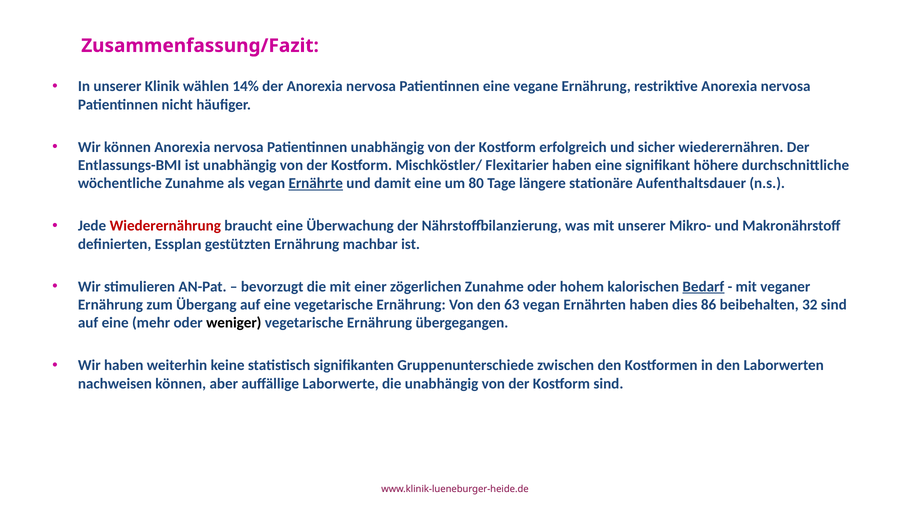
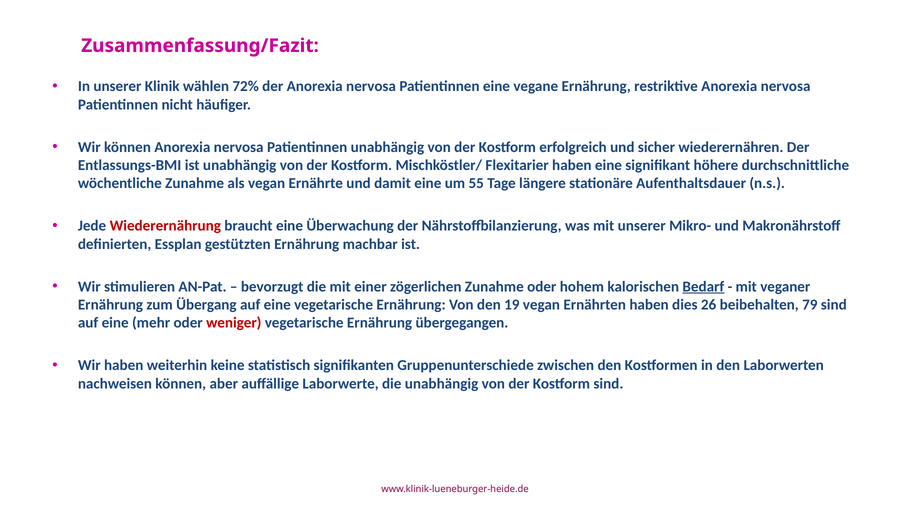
14%: 14% -> 72%
Ernährte underline: present -> none
80: 80 -> 55
63: 63 -> 19
86: 86 -> 26
32: 32 -> 79
weniger colour: black -> red
